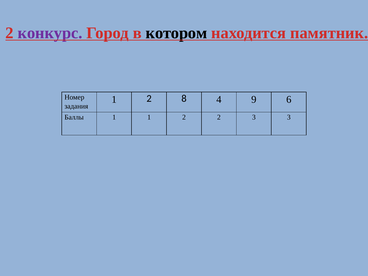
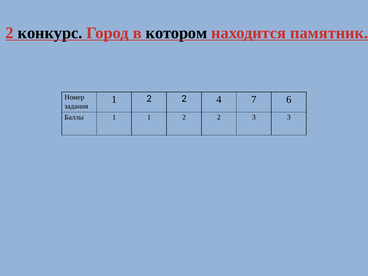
конкурс colour: purple -> black
8 at (184, 98): 8 -> 2
9: 9 -> 7
